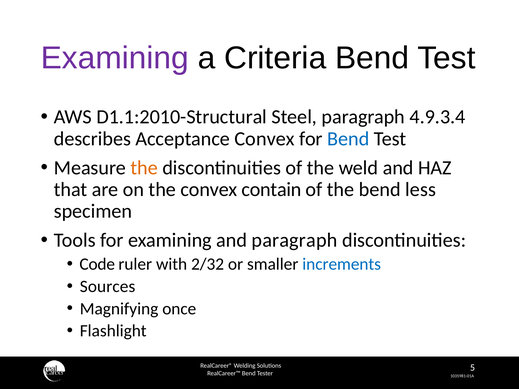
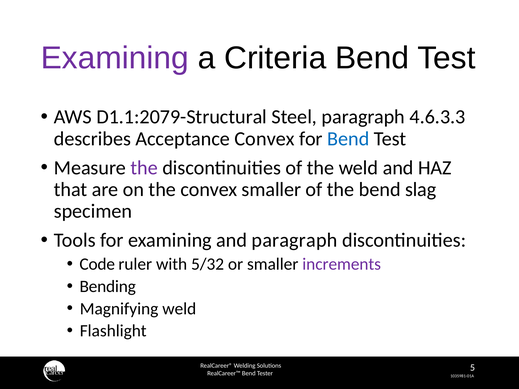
D1.1:2010-Structural: D1.1:2010-Structural -> D1.1:2079-Structural
4.9.3.4: 4.9.3.4 -> 4.6.3.3
the at (144, 168) colour: orange -> purple
convex contain: contain -> smaller
less: less -> slag
2/32: 2/32 -> 5/32
increments colour: blue -> purple
Sources: Sources -> Bending
Magnifying once: once -> weld
